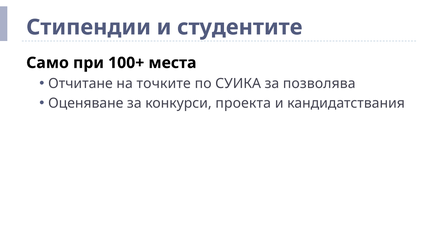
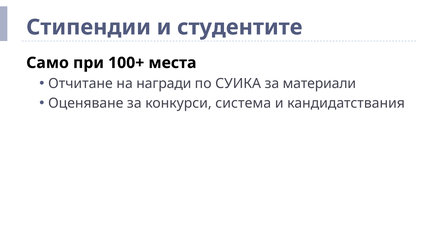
точките: точките -> награди
позволява: позволява -> материали
проекта: проекта -> система
